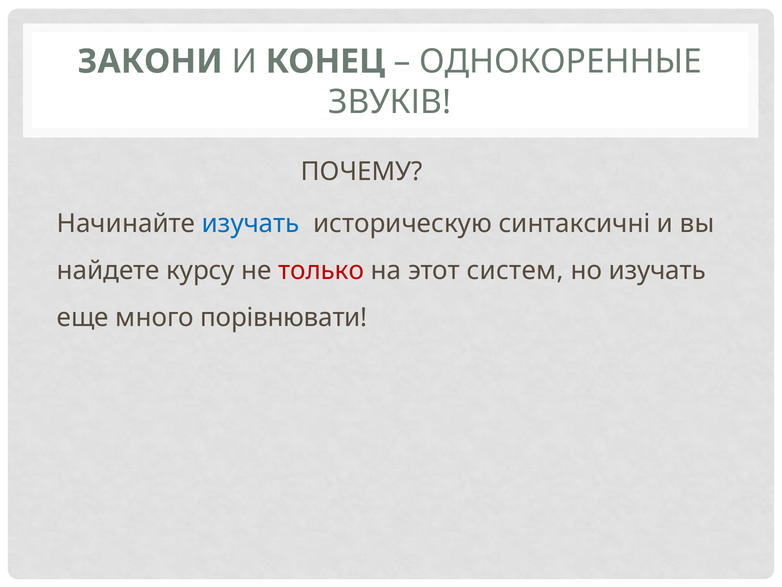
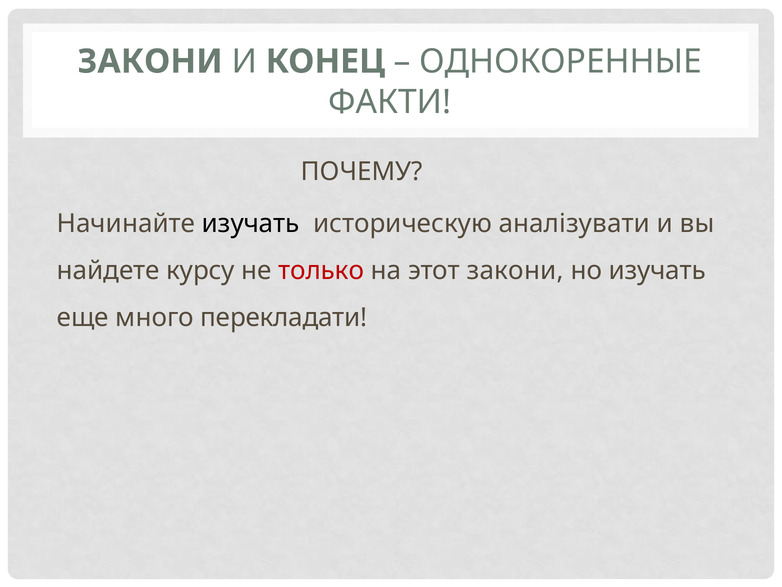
ЗВУКІВ: ЗВУКІВ -> ФАКТИ
изучать at (251, 223) colour: blue -> black
синтаксичні: синтаксичні -> аналізувати
этот систем: систем -> закони
порівнювати: порівнювати -> перекладати
